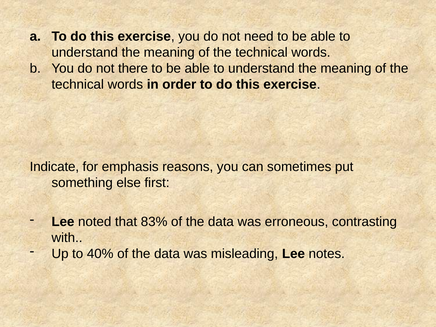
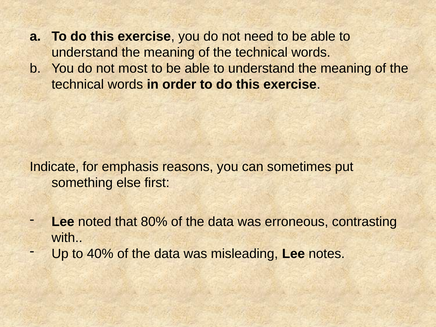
there: there -> most
83%: 83% -> 80%
